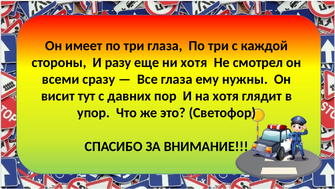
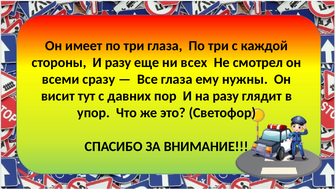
ни хотя: хотя -> всех
на хотя: хотя -> разу
